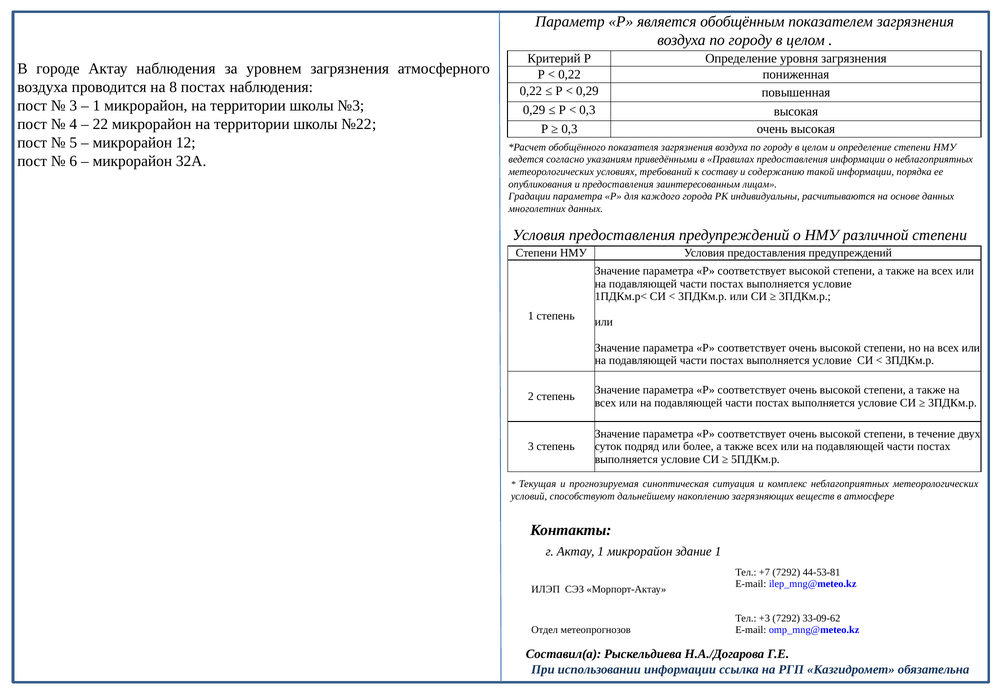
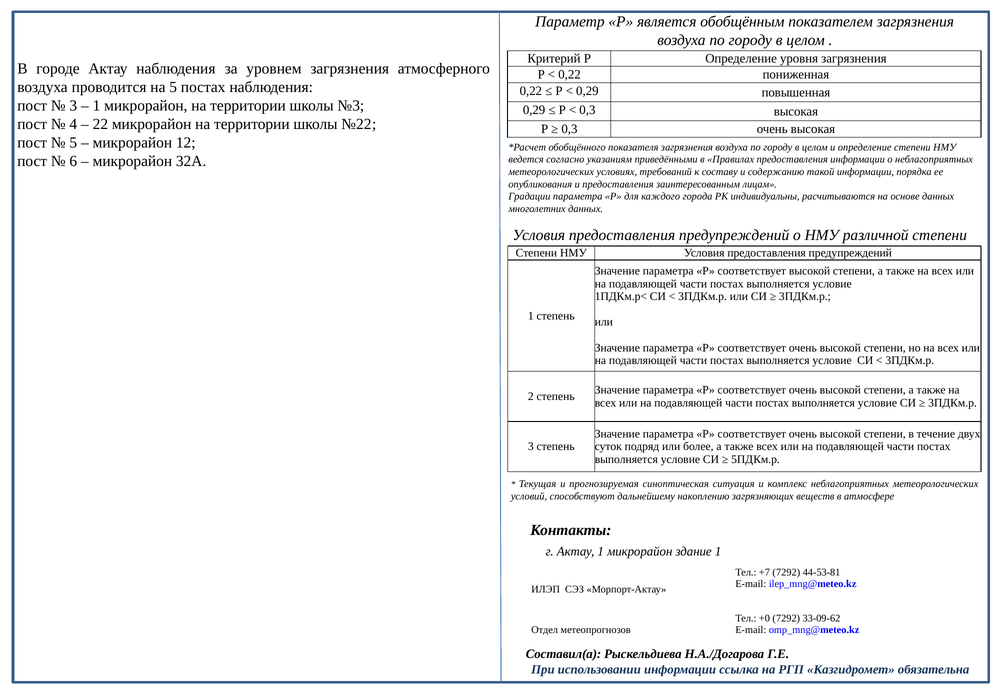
на 8: 8 -> 5
+3: +3 -> +0
